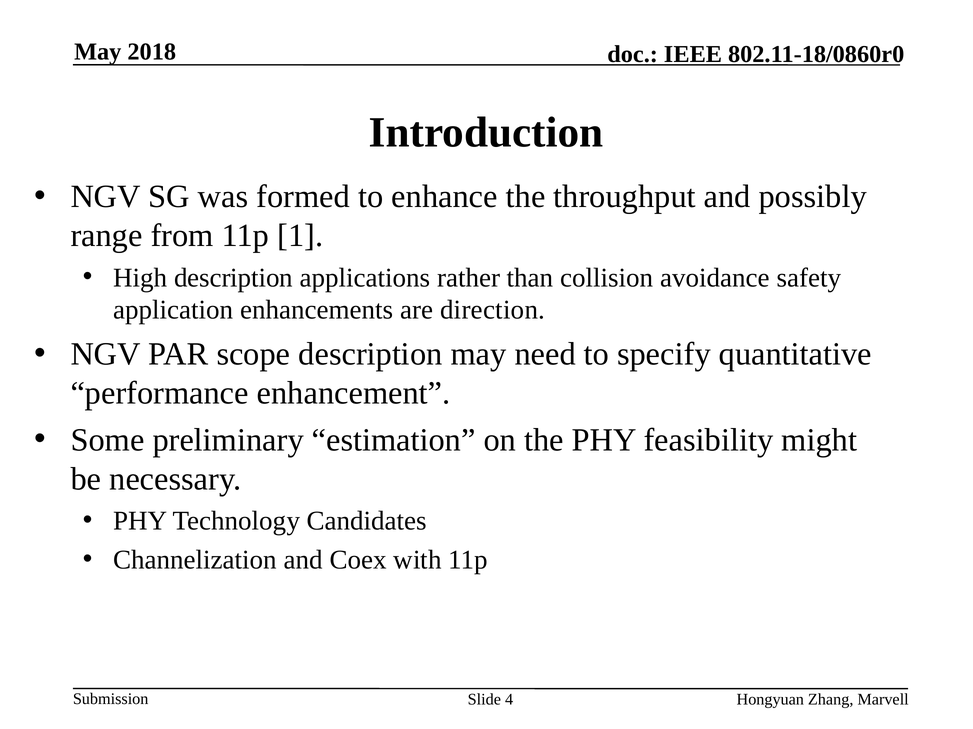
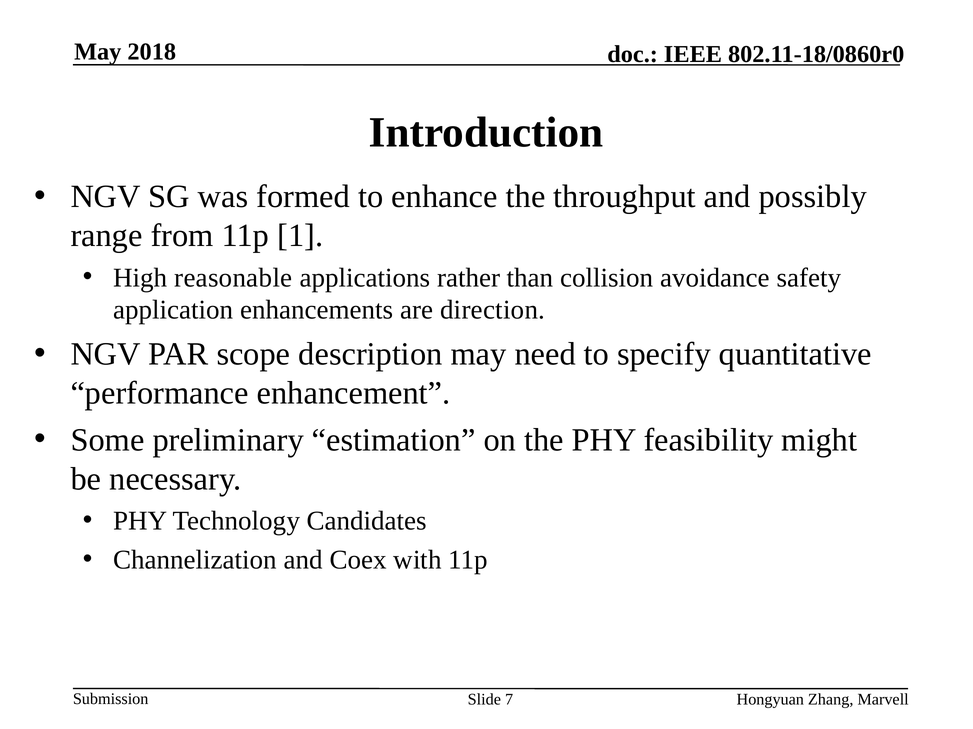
High description: description -> reasonable
4: 4 -> 7
